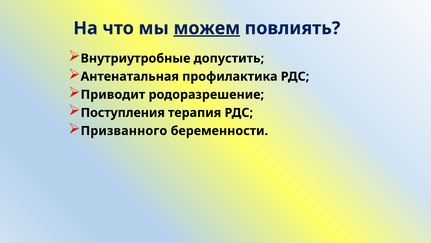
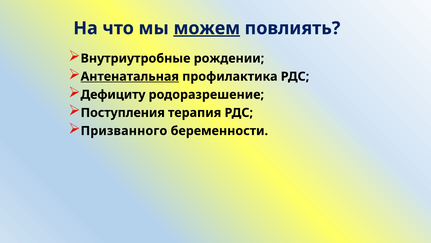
допустить: допустить -> рождении
Антенатальная underline: none -> present
Приводит: Приводит -> Дефициту
